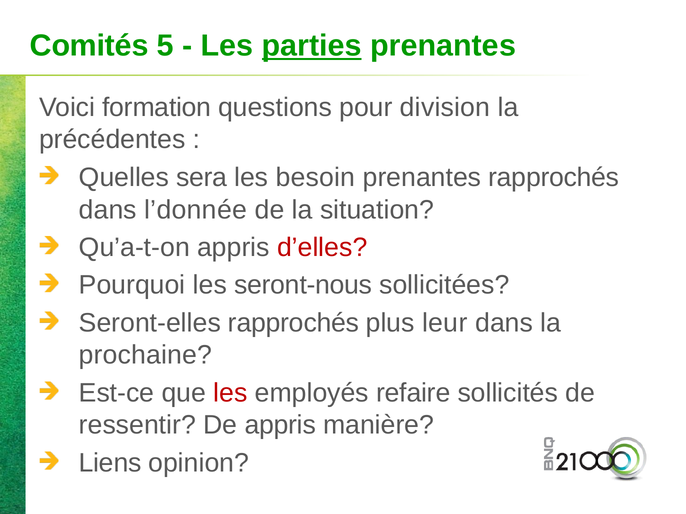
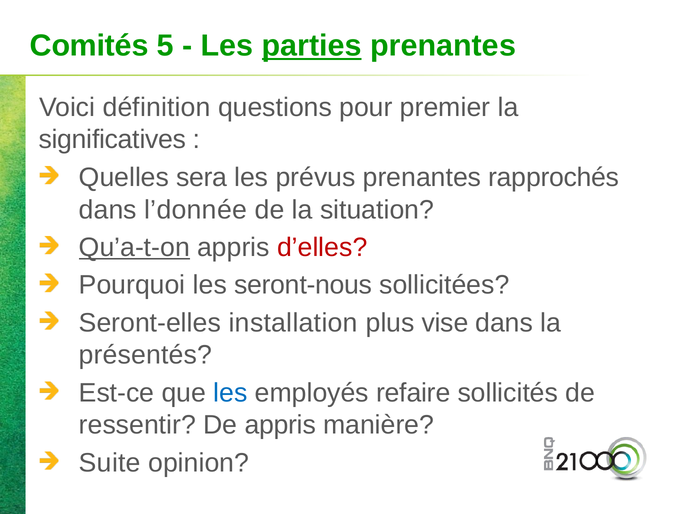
formation: formation -> définition
division: division -> premier
précédentes: précédentes -> significatives
besoin: besoin -> prévus
Qu’a-t-on underline: none -> present
Seront-elles rapprochés: rapprochés -> installation
leur: leur -> vise
prochaine: prochaine -> présentés
les at (230, 393) colour: red -> blue
Liens: Liens -> Suite
